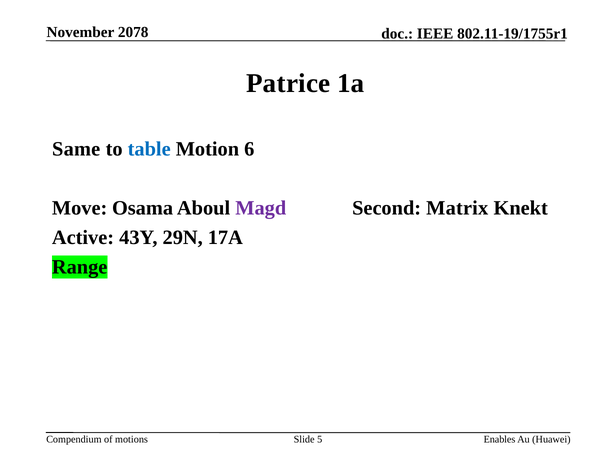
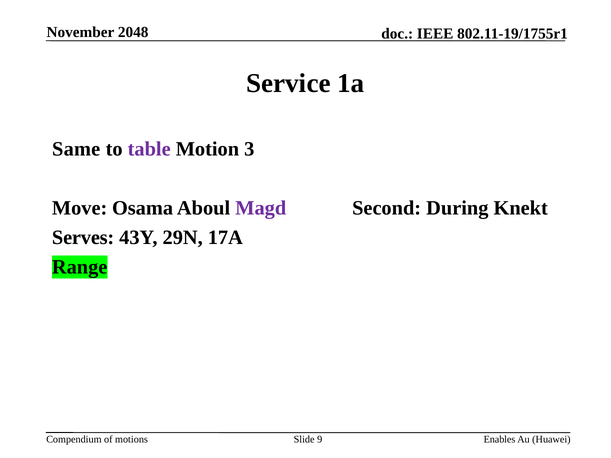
2078: 2078 -> 2048
Patrice: Patrice -> Service
table colour: blue -> purple
6: 6 -> 3
Matrix: Matrix -> During
Active: Active -> Serves
5: 5 -> 9
